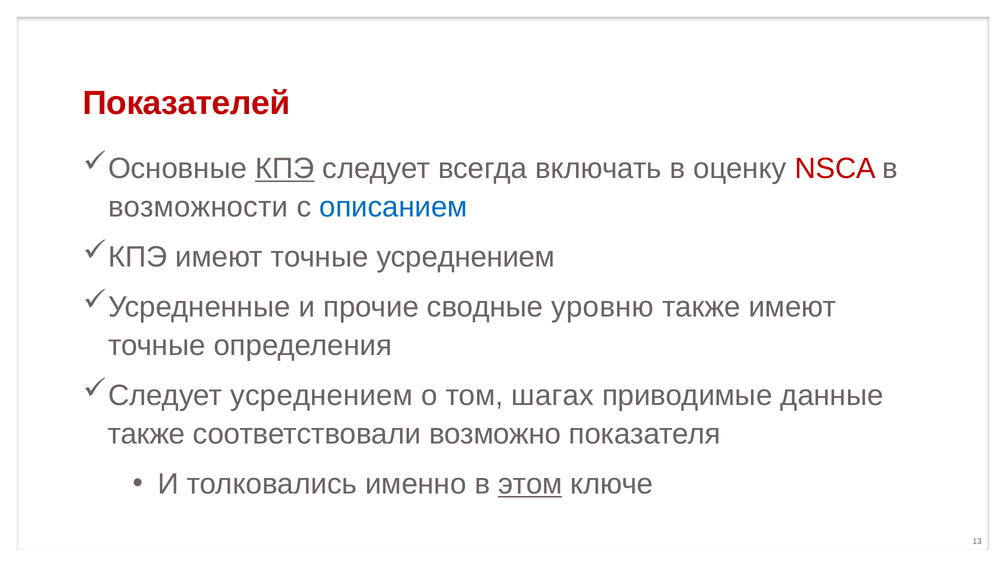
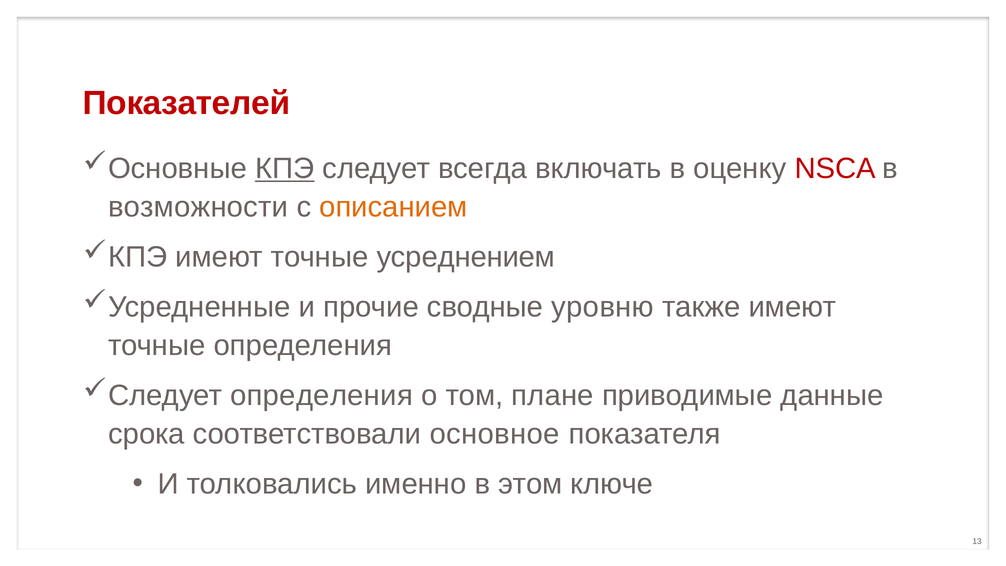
описанием colour: blue -> orange
усреднением at (322, 395): усреднением -> определения
шагах: шагах -> плане
также at (146, 434): также -> срока
возможно: возможно -> основное
этом underline: present -> none
